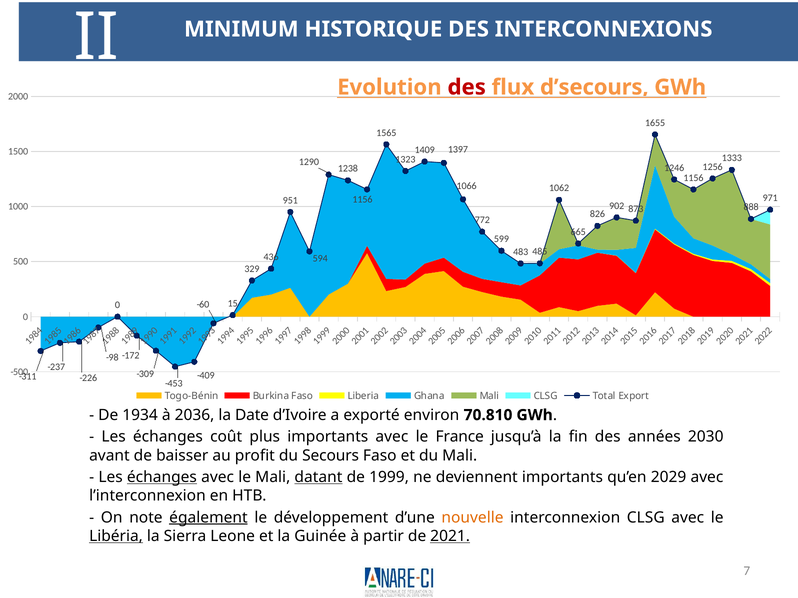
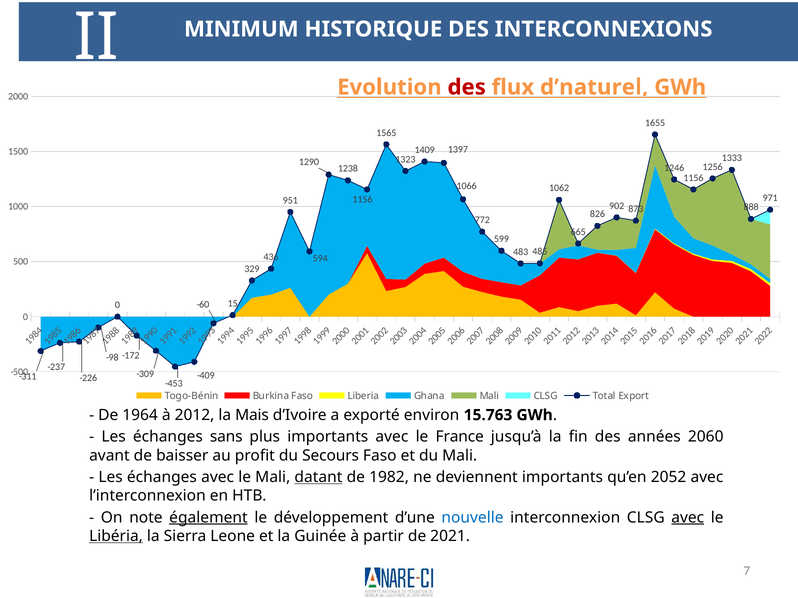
d’secours: d’secours -> d’naturel
1934: 1934 -> 1964
2036: 2036 -> 2012
Date: Date -> Mais
70.810: 70.810 -> 15.763
coût: coût -> sans
2030: 2030 -> 2060
échanges at (162, 478) underline: present -> none
1999: 1999 -> 1982
2029: 2029 -> 2052
nouvelle colour: orange -> blue
avec at (688, 518) underline: none -> present
2021 underline: present -> none
